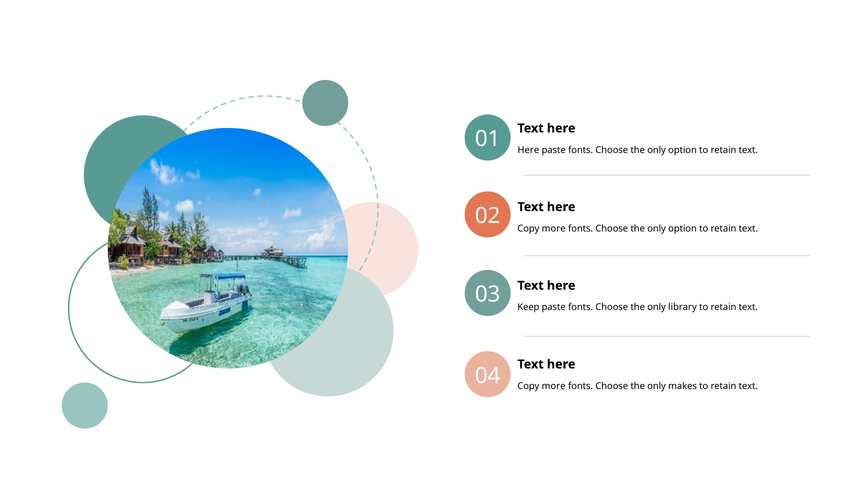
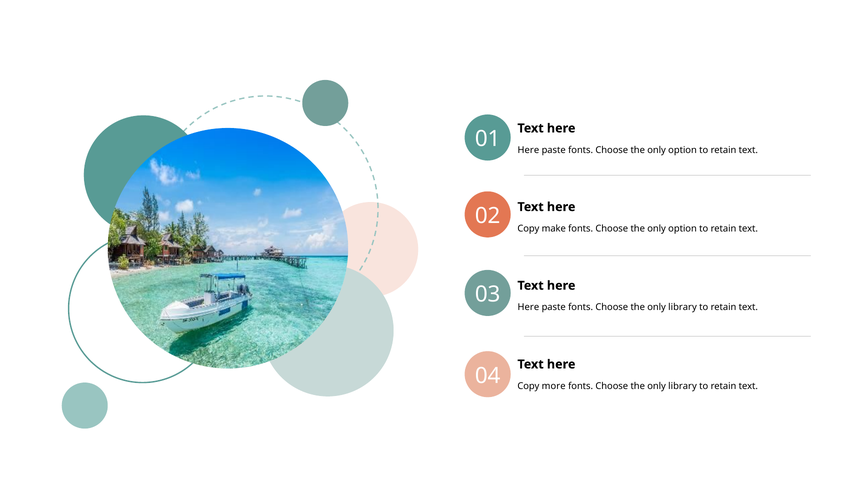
more at (554, 228): more -> make
Keep at (528, 307): Keep -> Here
makes at (683, 386): makes -> library
